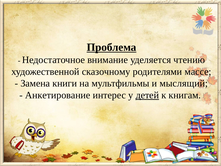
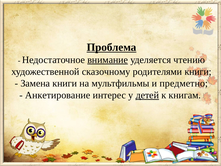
внимание underline: none -> present
родителями массе: массе -> книги
мыслящий: мыслящий -> предметно
